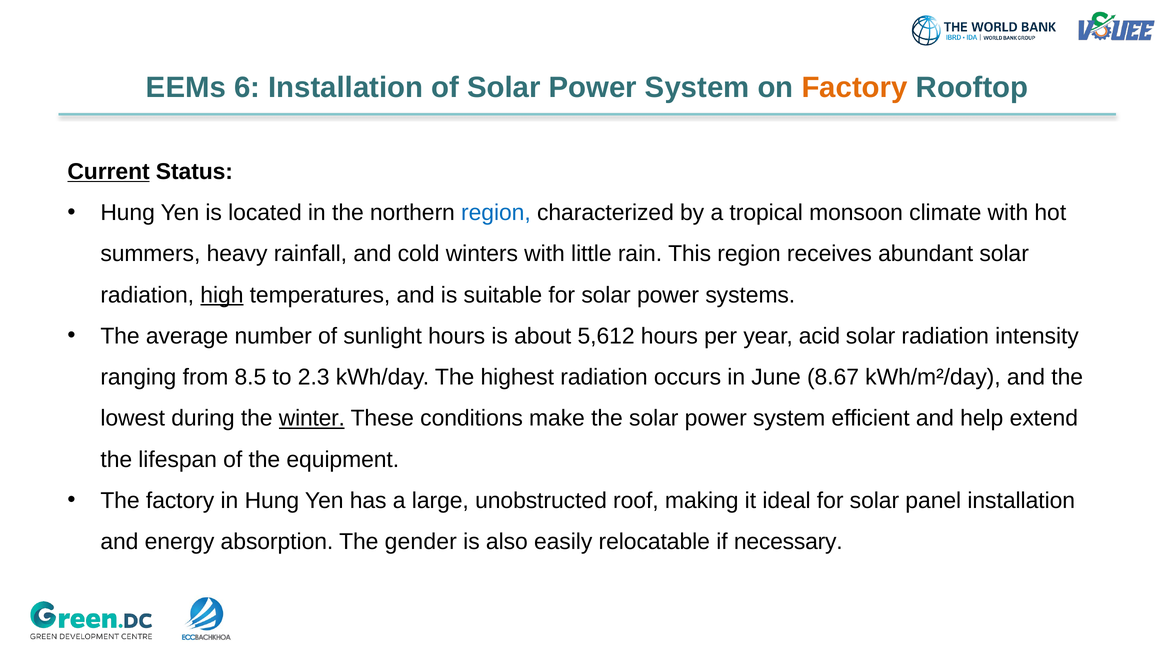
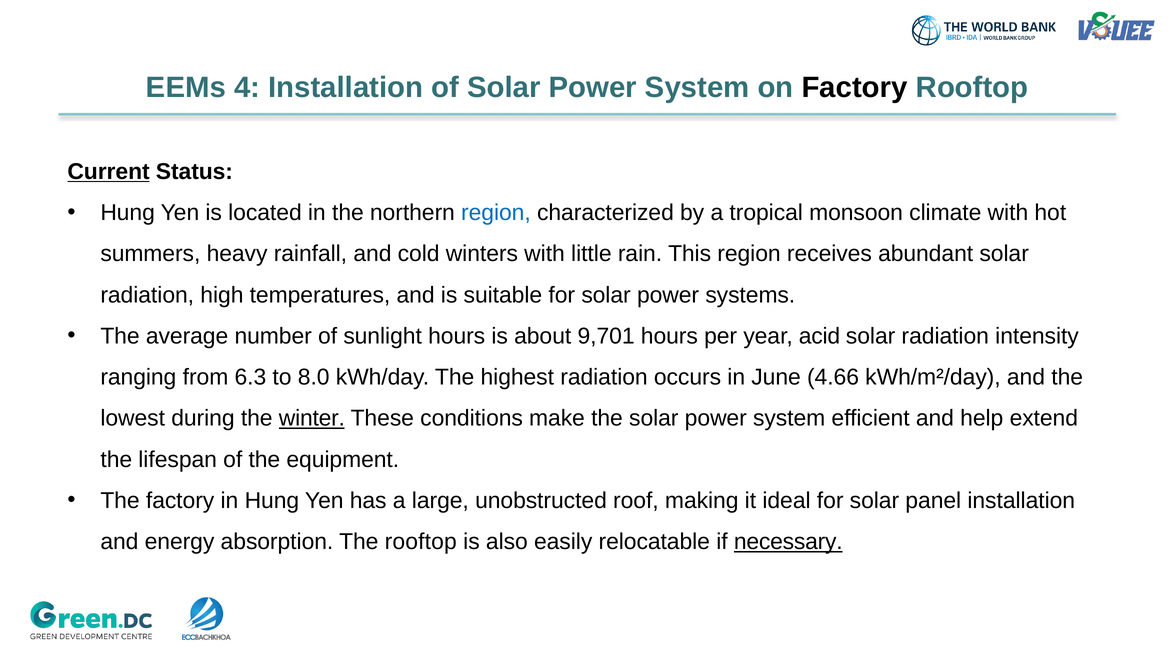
6: 6 -> 4
Factory at (855, 88) colour: orange -> black
high underline: present -> none
5,612: 5,612 -> 9,701
8.5: 8.5 -> 6.3
2.3: 2.3 -> 8.0
8.67: 8.67 -> 4.66
The gender: gender -> rooftop
necessary underline: none -> present
